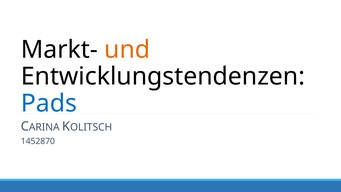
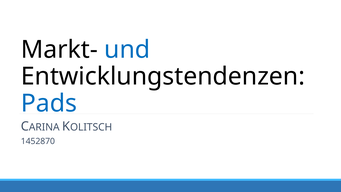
und colour: orange -> blue
